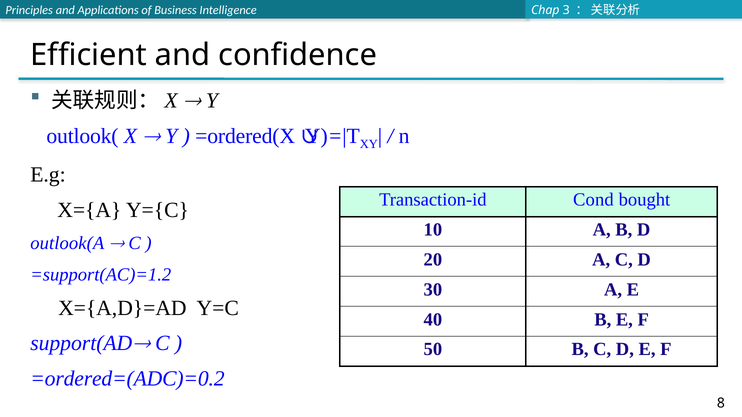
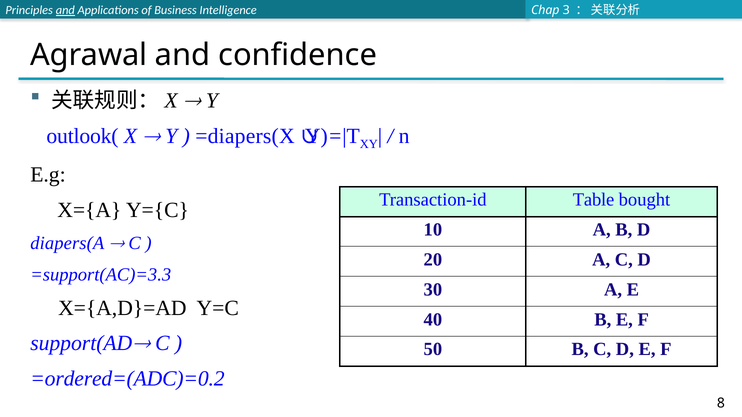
and at (65, 10) underline: none -> present
Efficient: Efficient -> Agrawal
=ordered(X: =ordered(X -> =diapers(X
Cond: Cond -> Table
outlook(A: outlook(A -> diapers(A
=support(AC)=1.2: =support(AC)=1.2 -> =support(AC)=3.3
